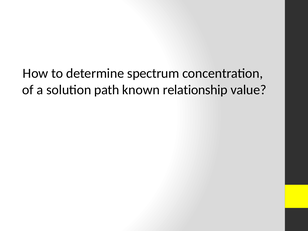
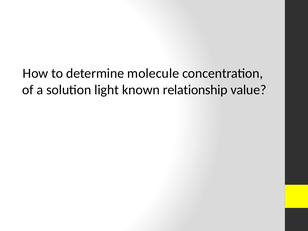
spectrum: spectrum -> molecule
path: path -> light
